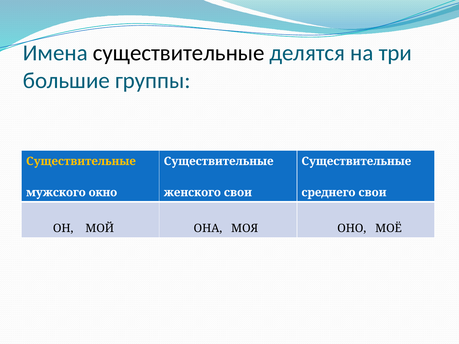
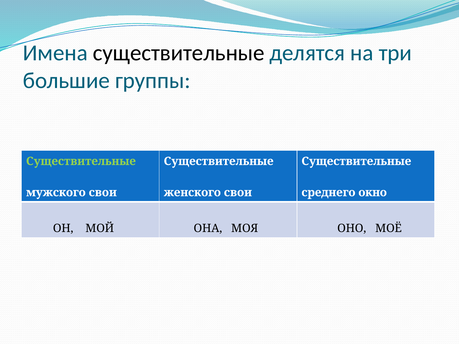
Существительные at (81, 161) colour: yellow -> light green
мужского окно: окно -> свои
среднего свои: свои -> окно
